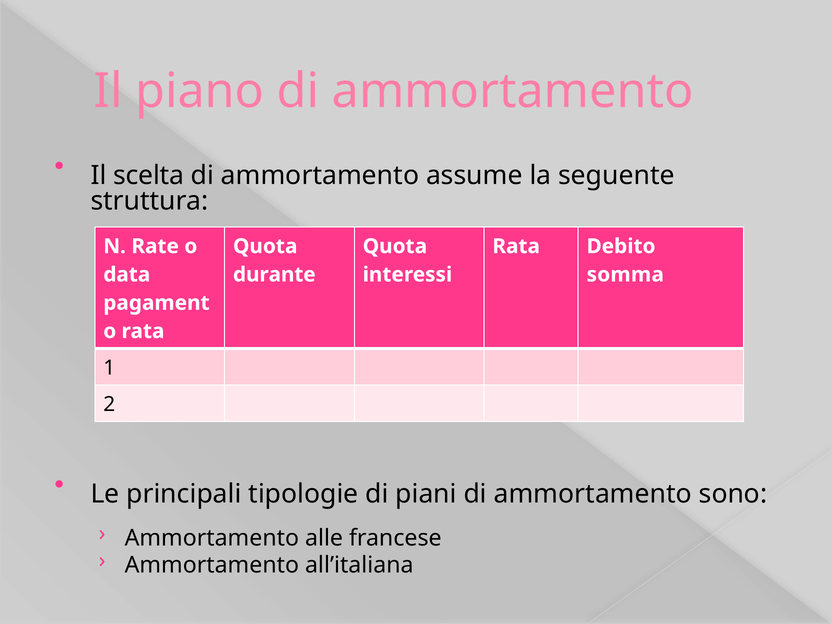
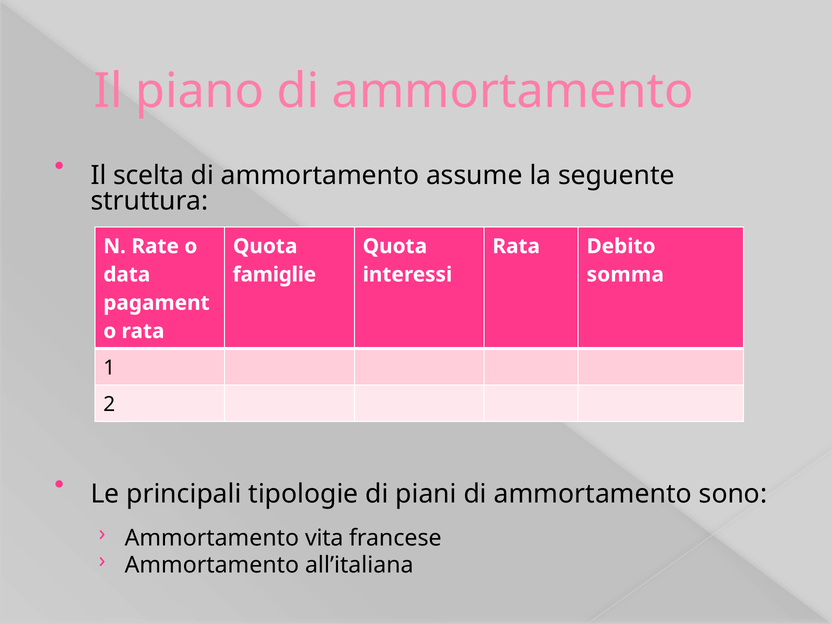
durante: durante -> famiglie
alle: alle -> vita
